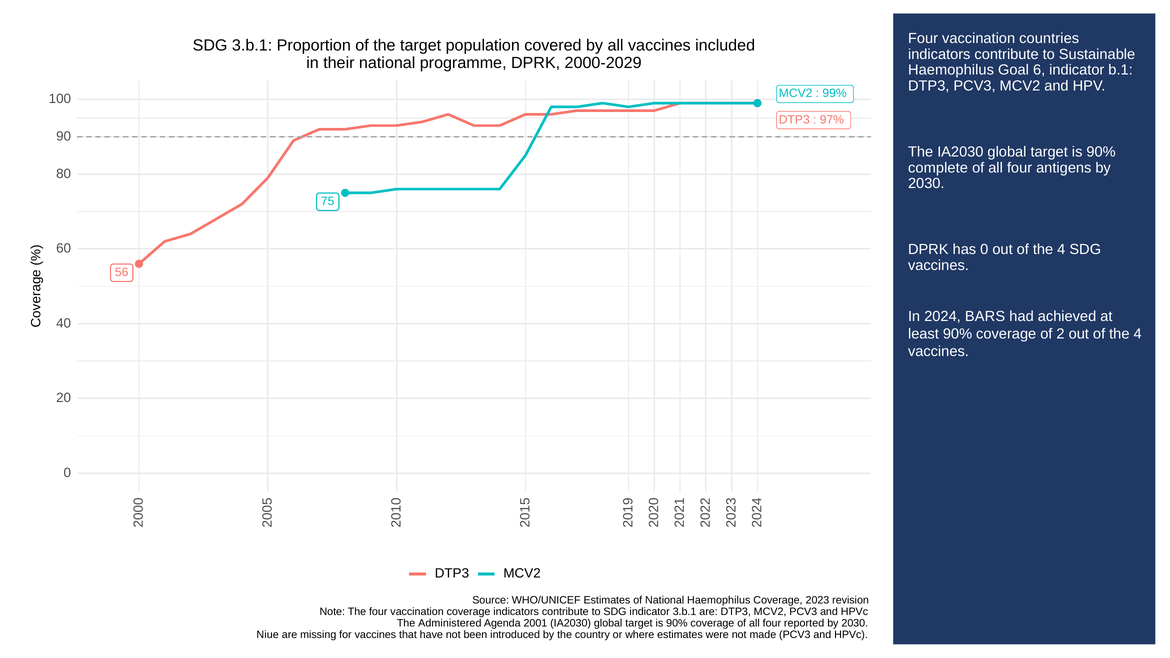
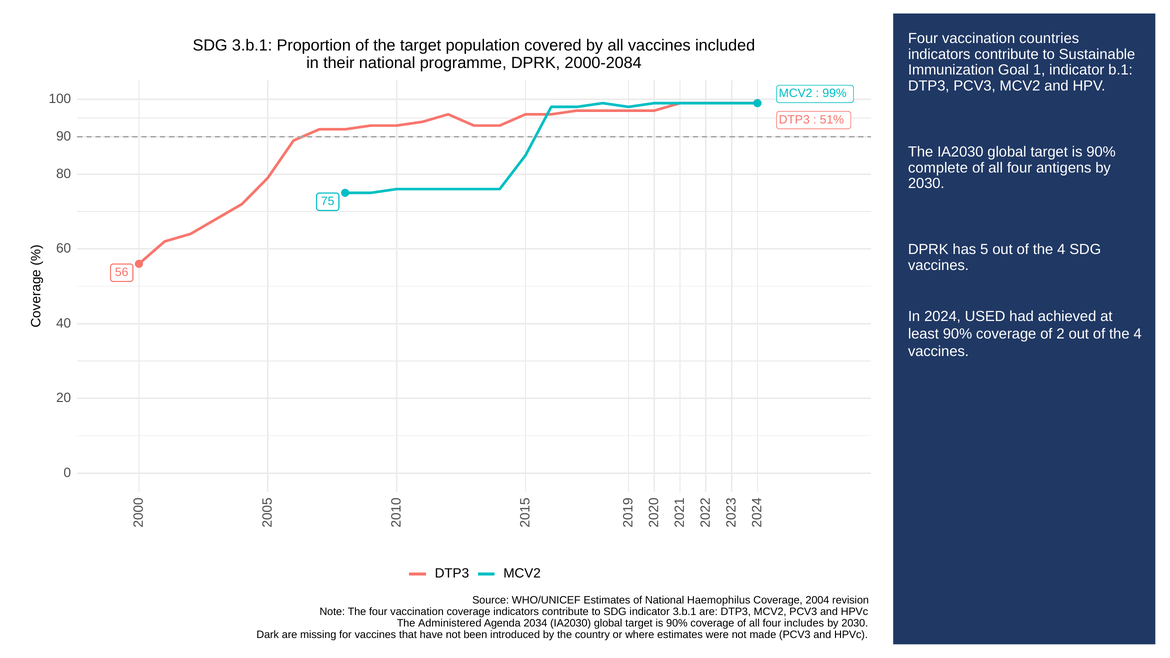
2000-2029: 2000-2029 -> 2000-2084
Haemophilus at (951, 70): Haemophilus -> Immunization
Goal 6: 6 -> 1
97%: 97% -> 51%
has 0: 0 -> 5
BARS: BARS -> USED
2023: 2023 -> 2004
2001: 2001 -> 2034
reported: reported -> includes
Niue: Niue -> Dark
